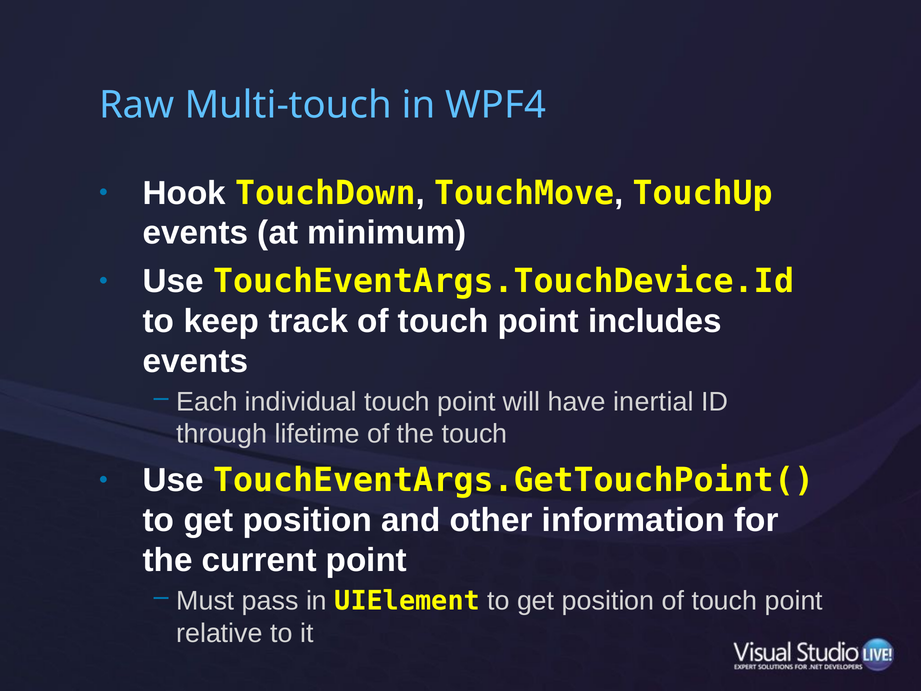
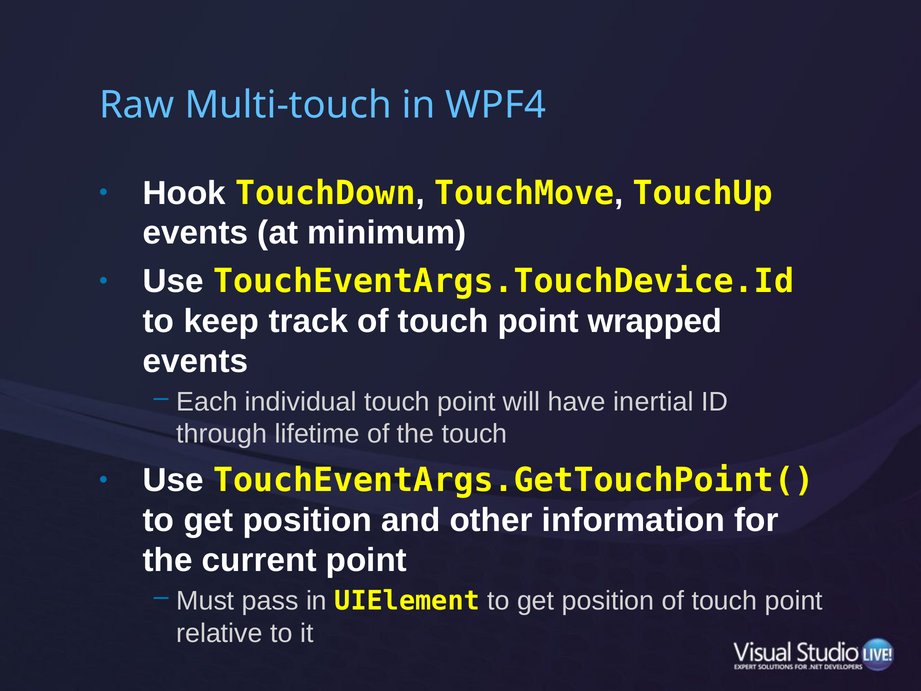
includes: includes -> wrapped
